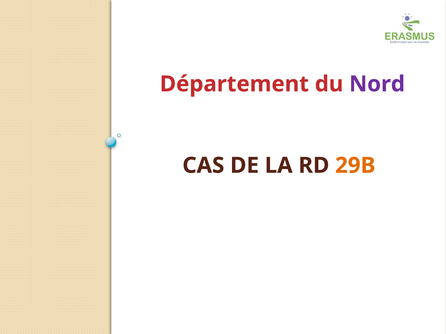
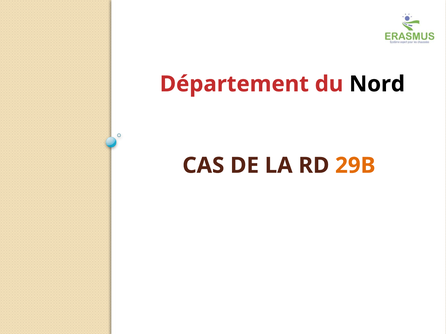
Nord colour: purple -> black
